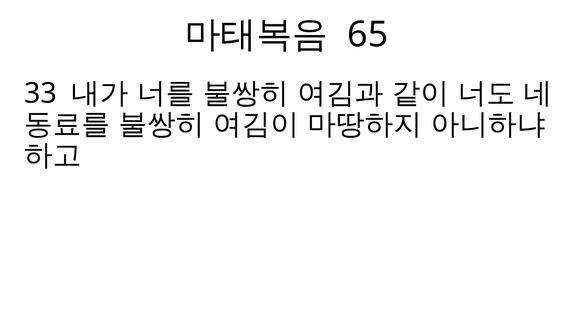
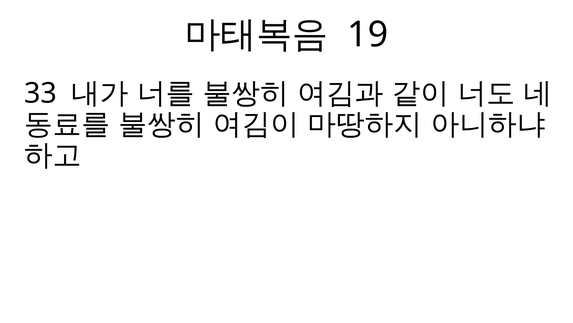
65: 65 -> 19
